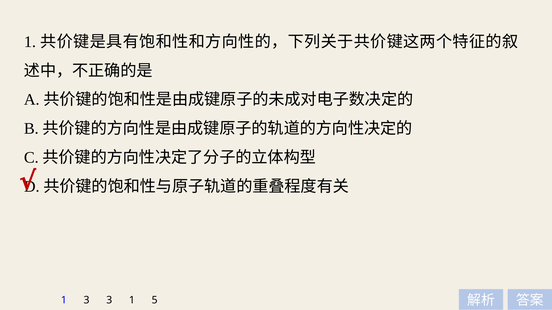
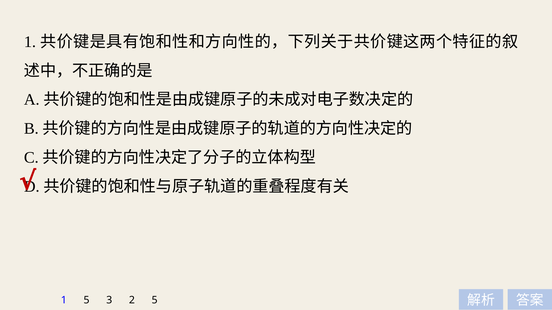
1 3: 3 -> 5
3 1: 1 -> 2
